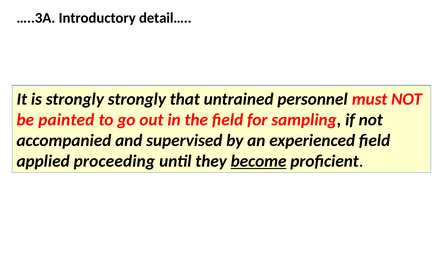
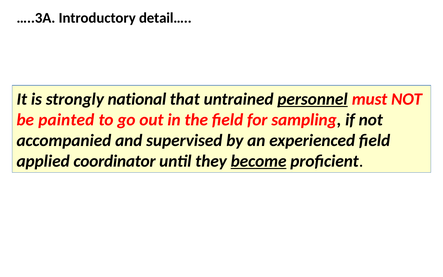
strongly strongly: strongly -> national
personnel underline: none -> present
proceeding: proceeding -> coordinator
